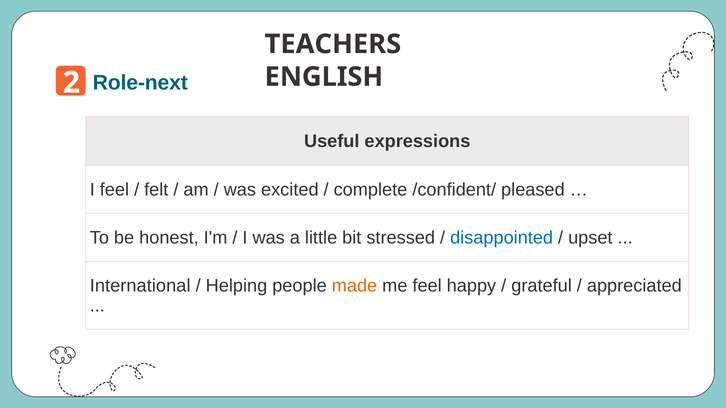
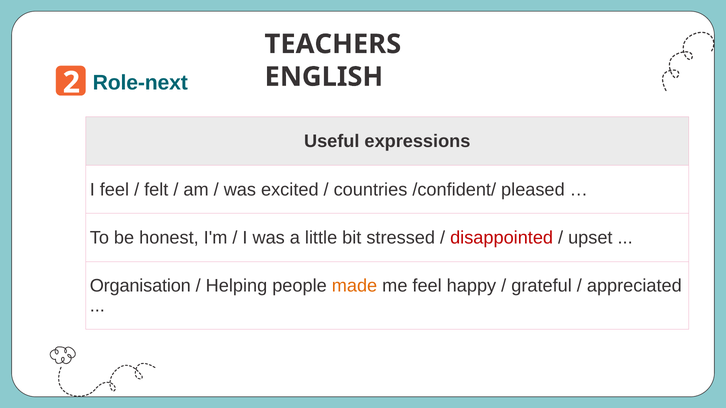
complete: complete -> countries
disappointed colour: blue -> red
International: International -> Organisation
